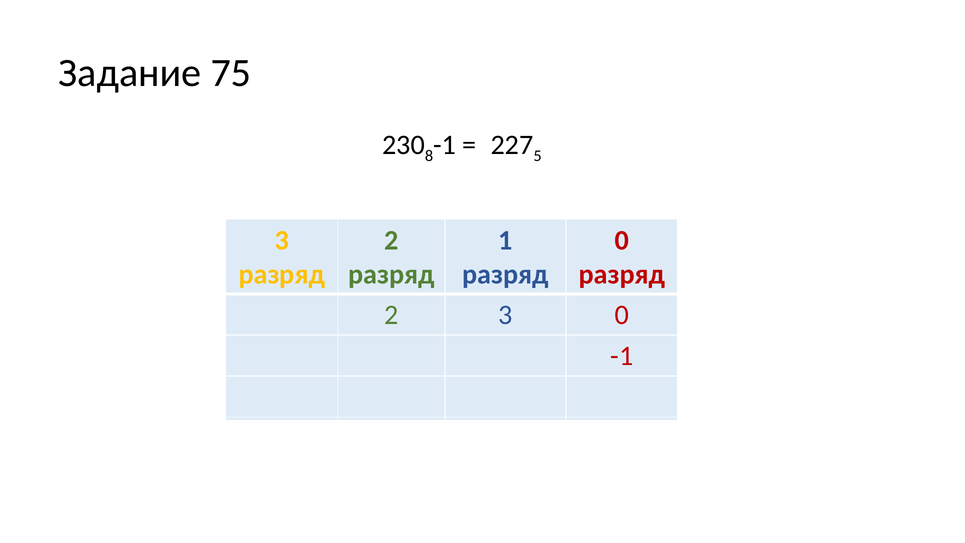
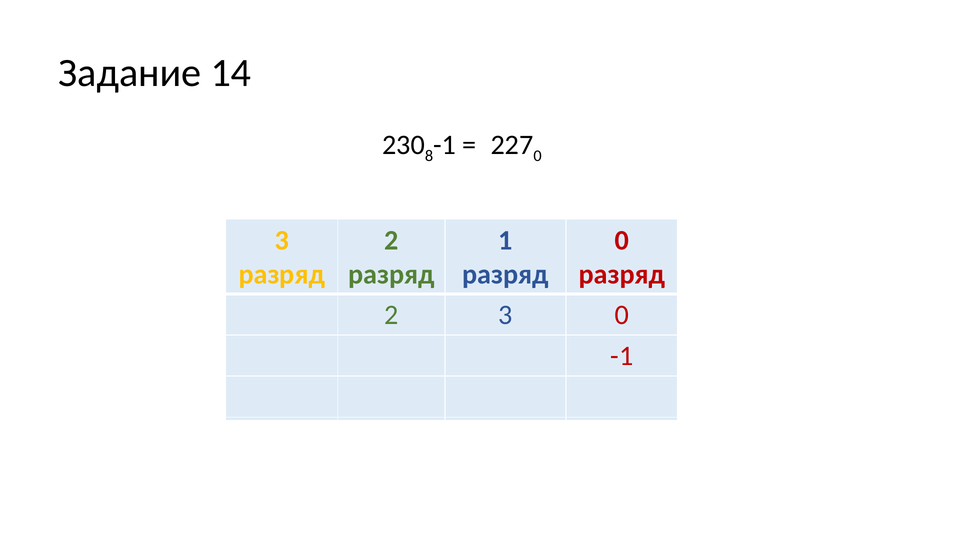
75: 75 -> 14
5 at (538, 156): 5 -> 0
